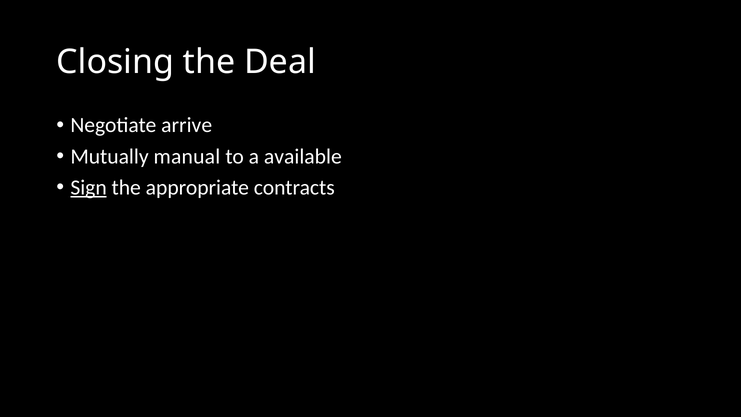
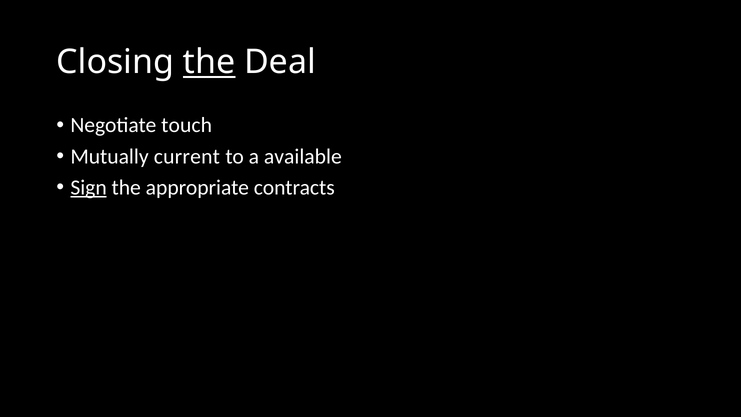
the at (209, 62) underline: none -> present
arrive: arrive -> touch
manual: manual -> current
